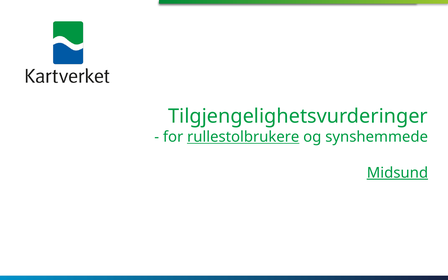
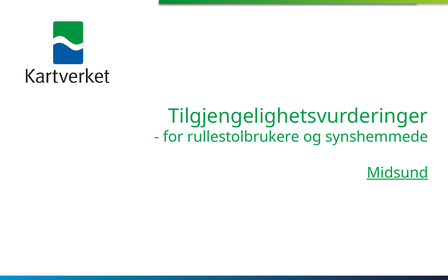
rullestolbrukere underline: present -> none
